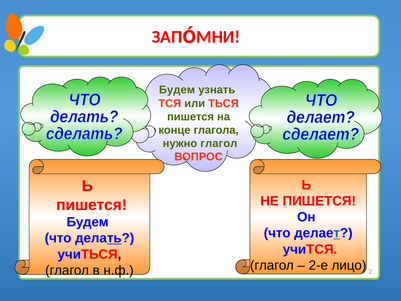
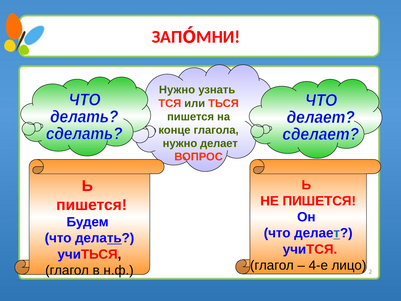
Будем at (177, 90): Будем -> Нужно
нужно глагол: глагол -> делает
2-е: 2-е -> 4-е
